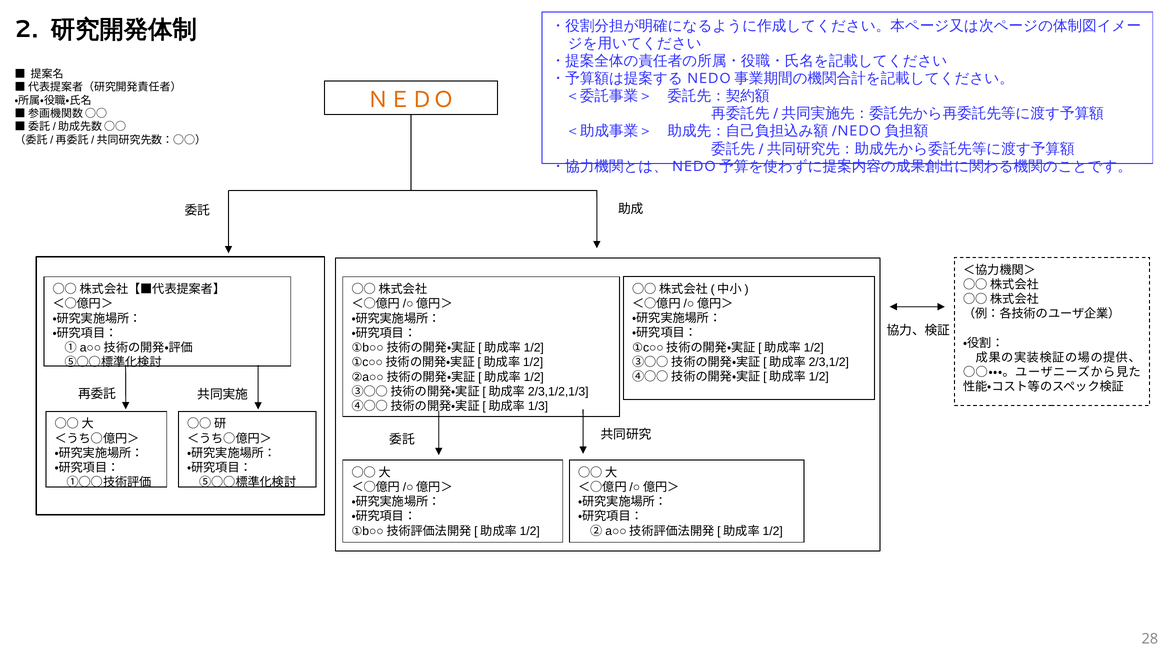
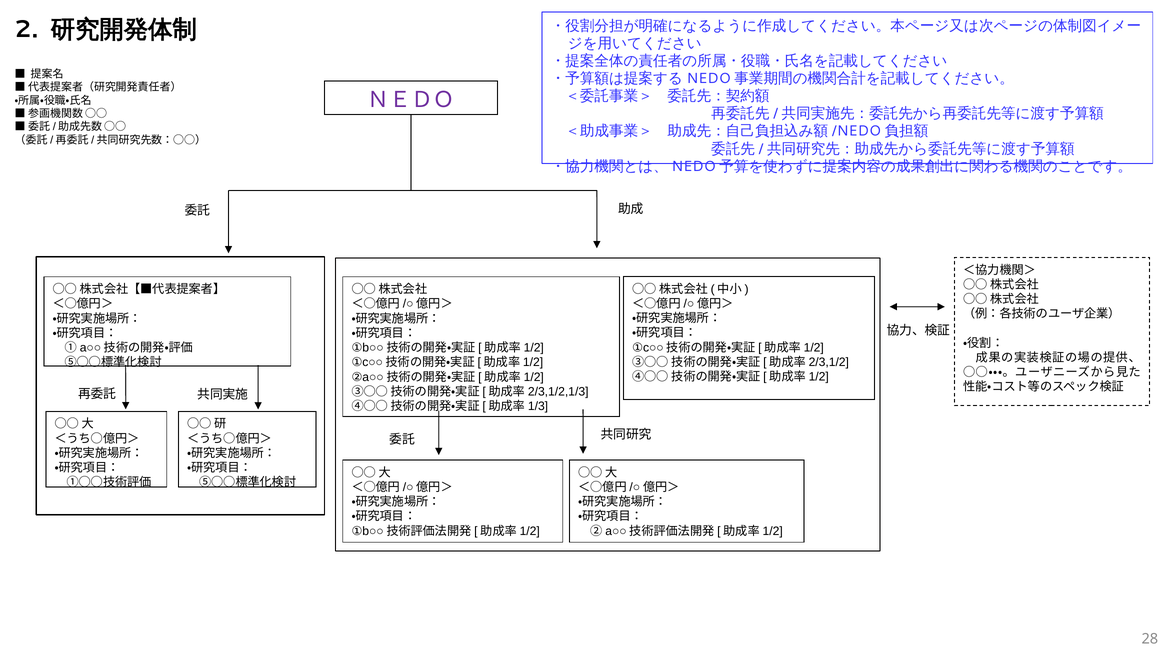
ＮＥＤＯ colour: orange -> purple
